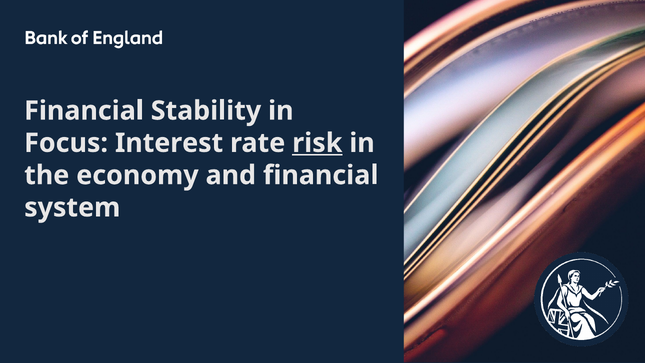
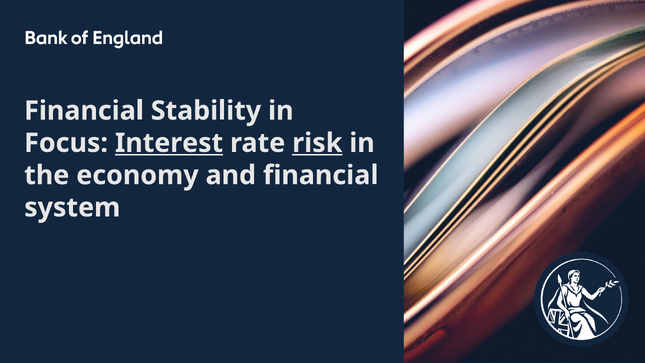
Interest underline: none -> present
